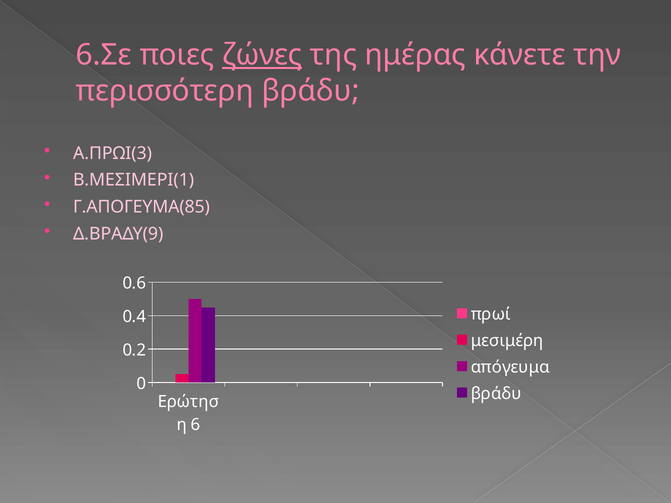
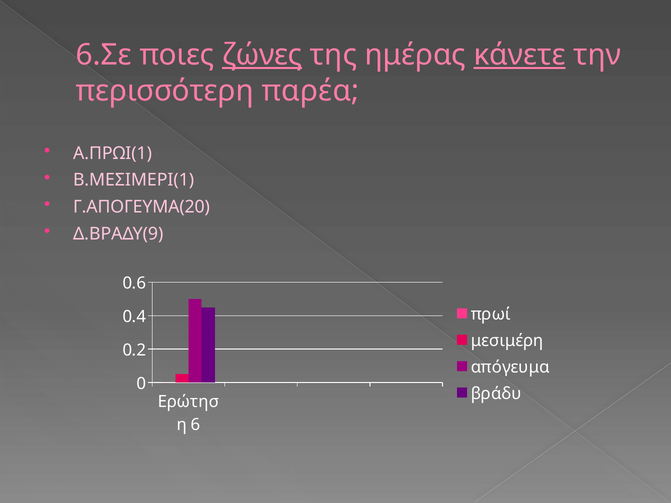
κάνετε underline: none -> present
περισσότερη βράδυ: βράδυ -> παρέα
Α.ΠΡΩΙ(3: Α.ΠΡΩΙ(3 -> Α.ΠΡΩΙ(1
Γ.ΑΠΟΓΕΥΜΑ(85: Γ.ΑΠΟΓΕΥΜΑ(85 -> Γ.ΑΠΟΓΕΥΜΑ(20
